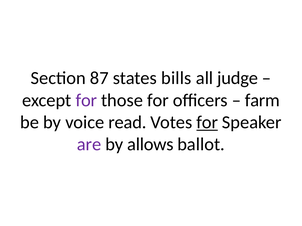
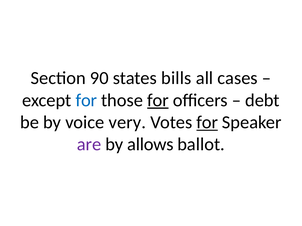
87: 87 -> 90
judge: judge -> cases
for at (86, 100) colour: purple -> blue
for at (158, 100) underline: none -> present
farm: farm -> debt
read: read -> very
